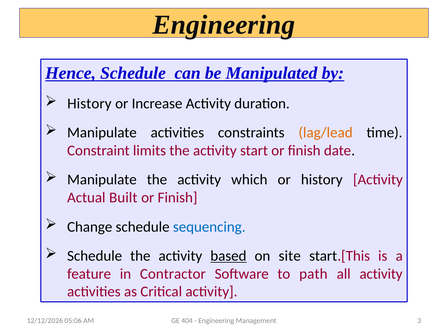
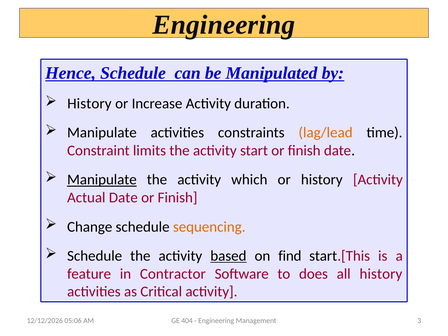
Manipulate at (102, 180) underline: none -> present
Actual Built: Built -> Date
sequencing colour: blue -> orange
site: site -> find
path: path -> does
all activity: activity -> history
